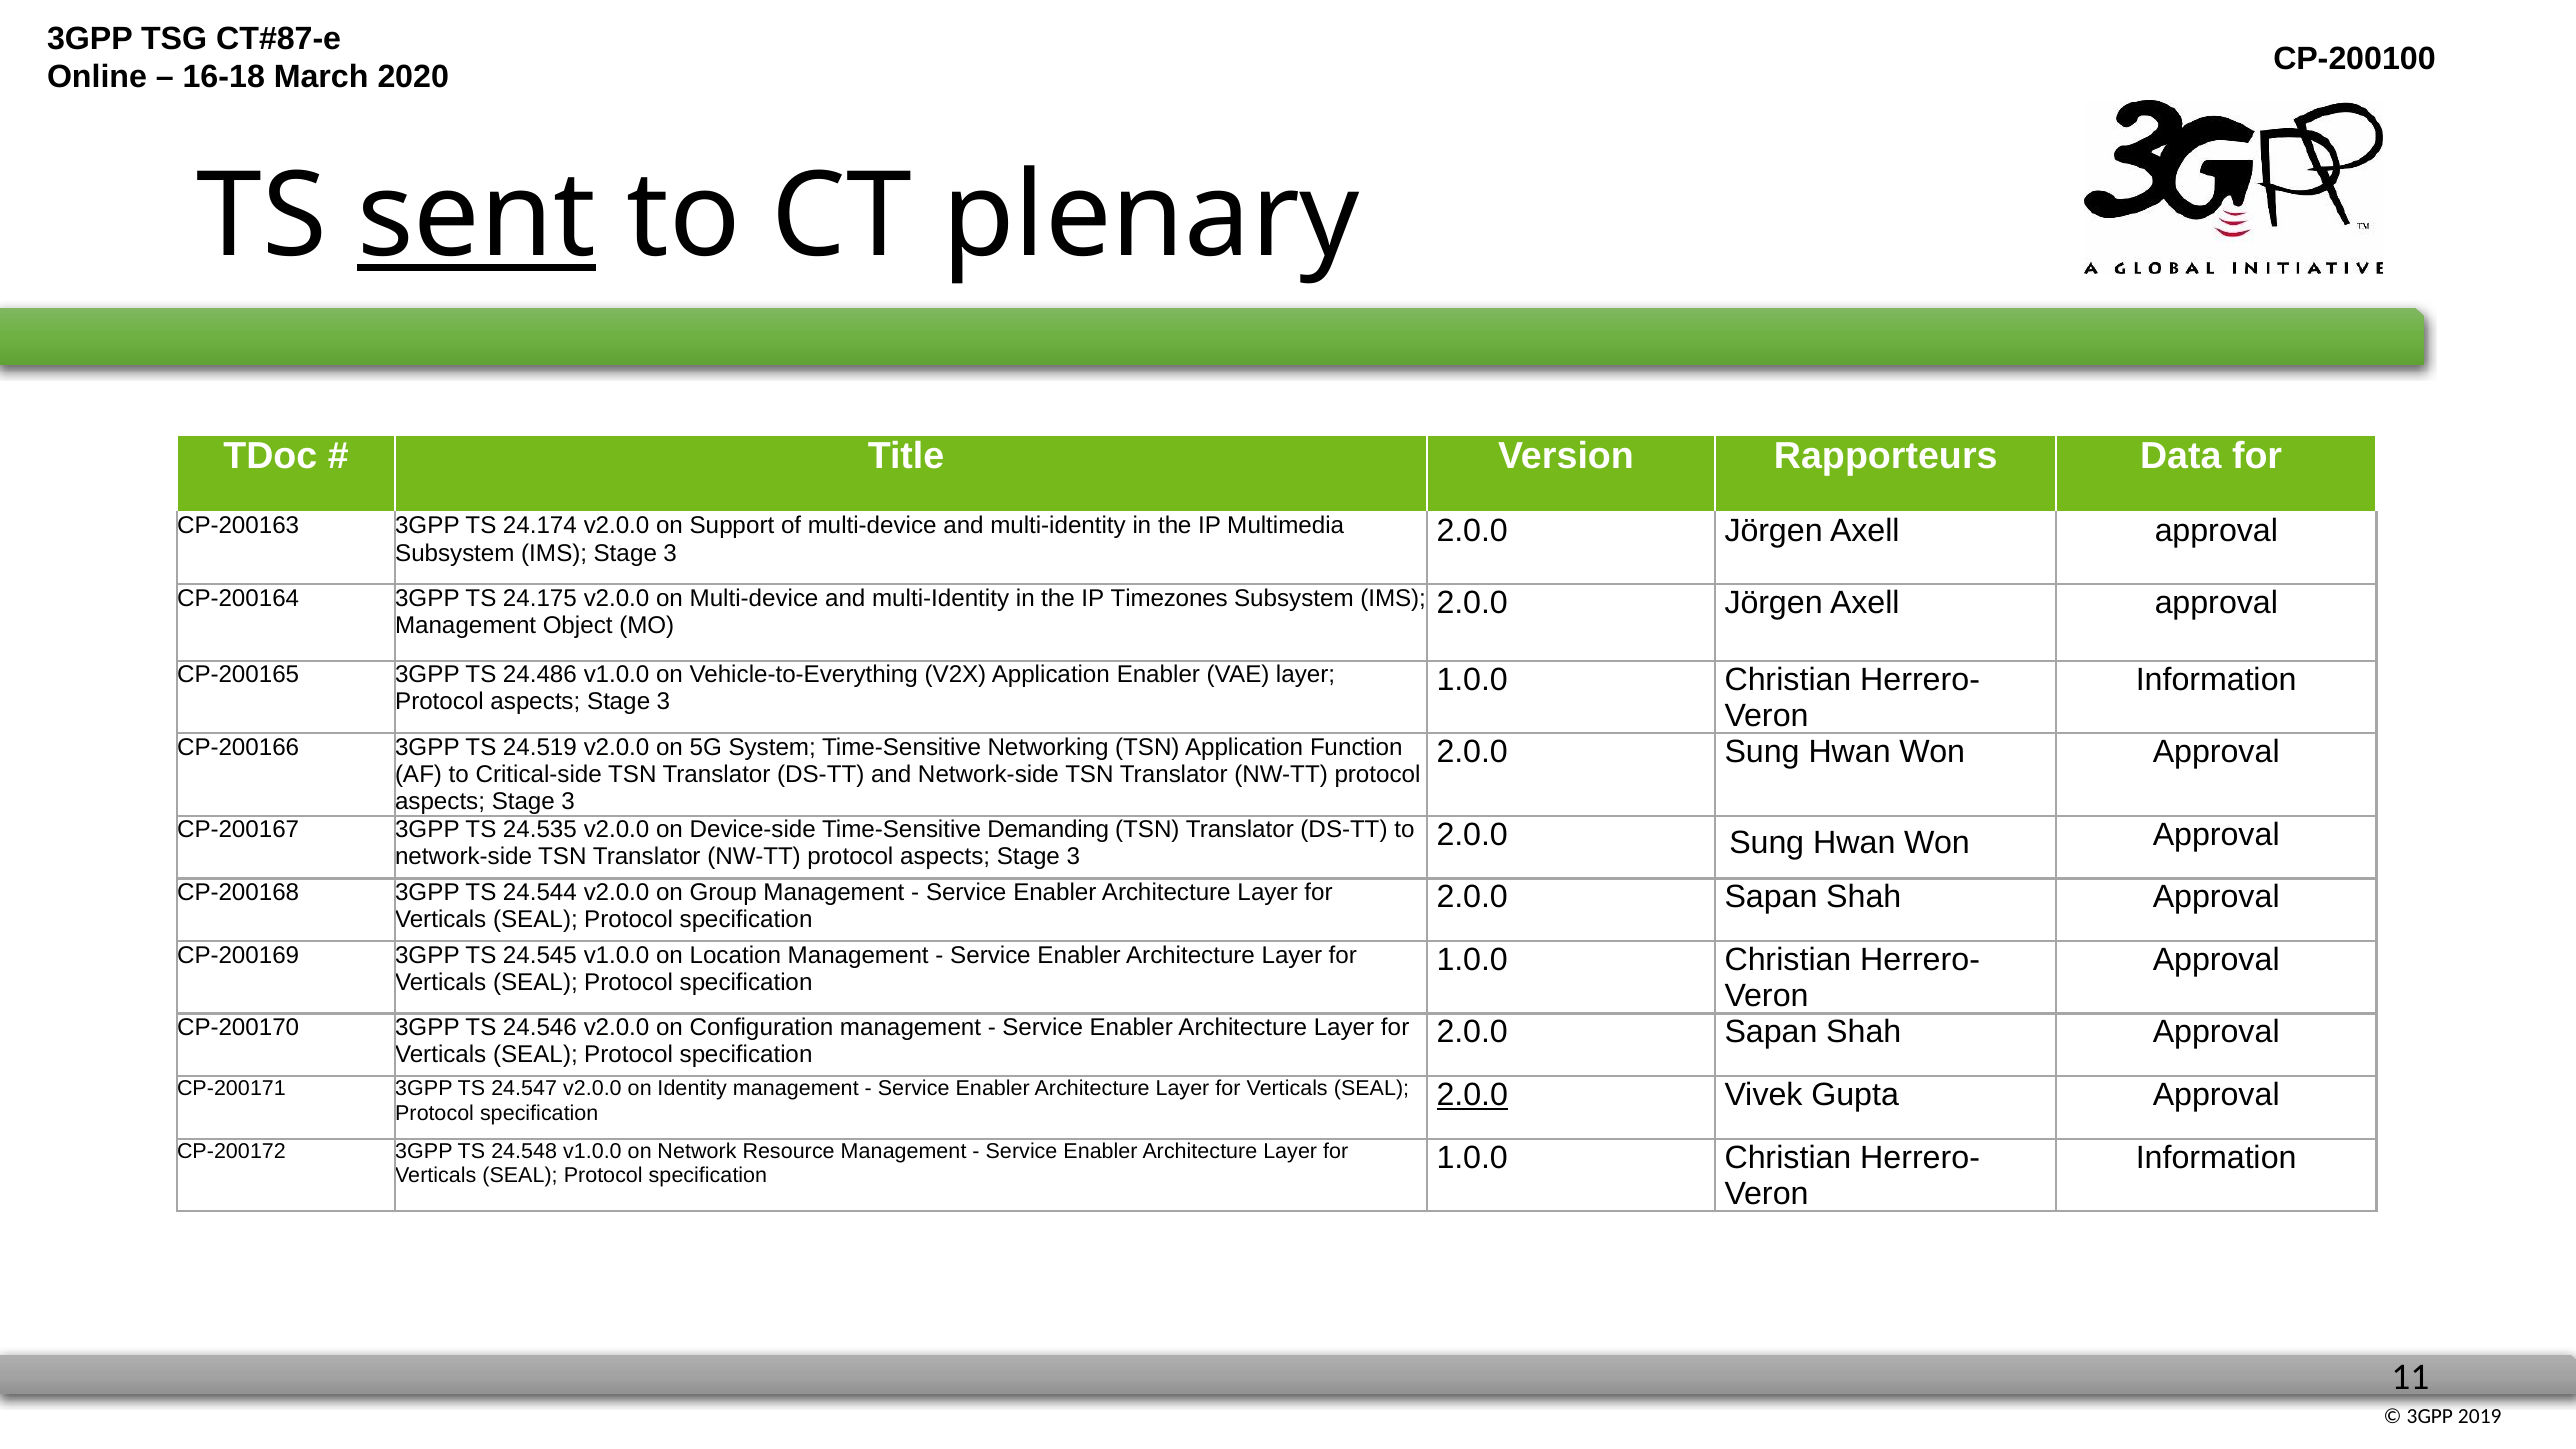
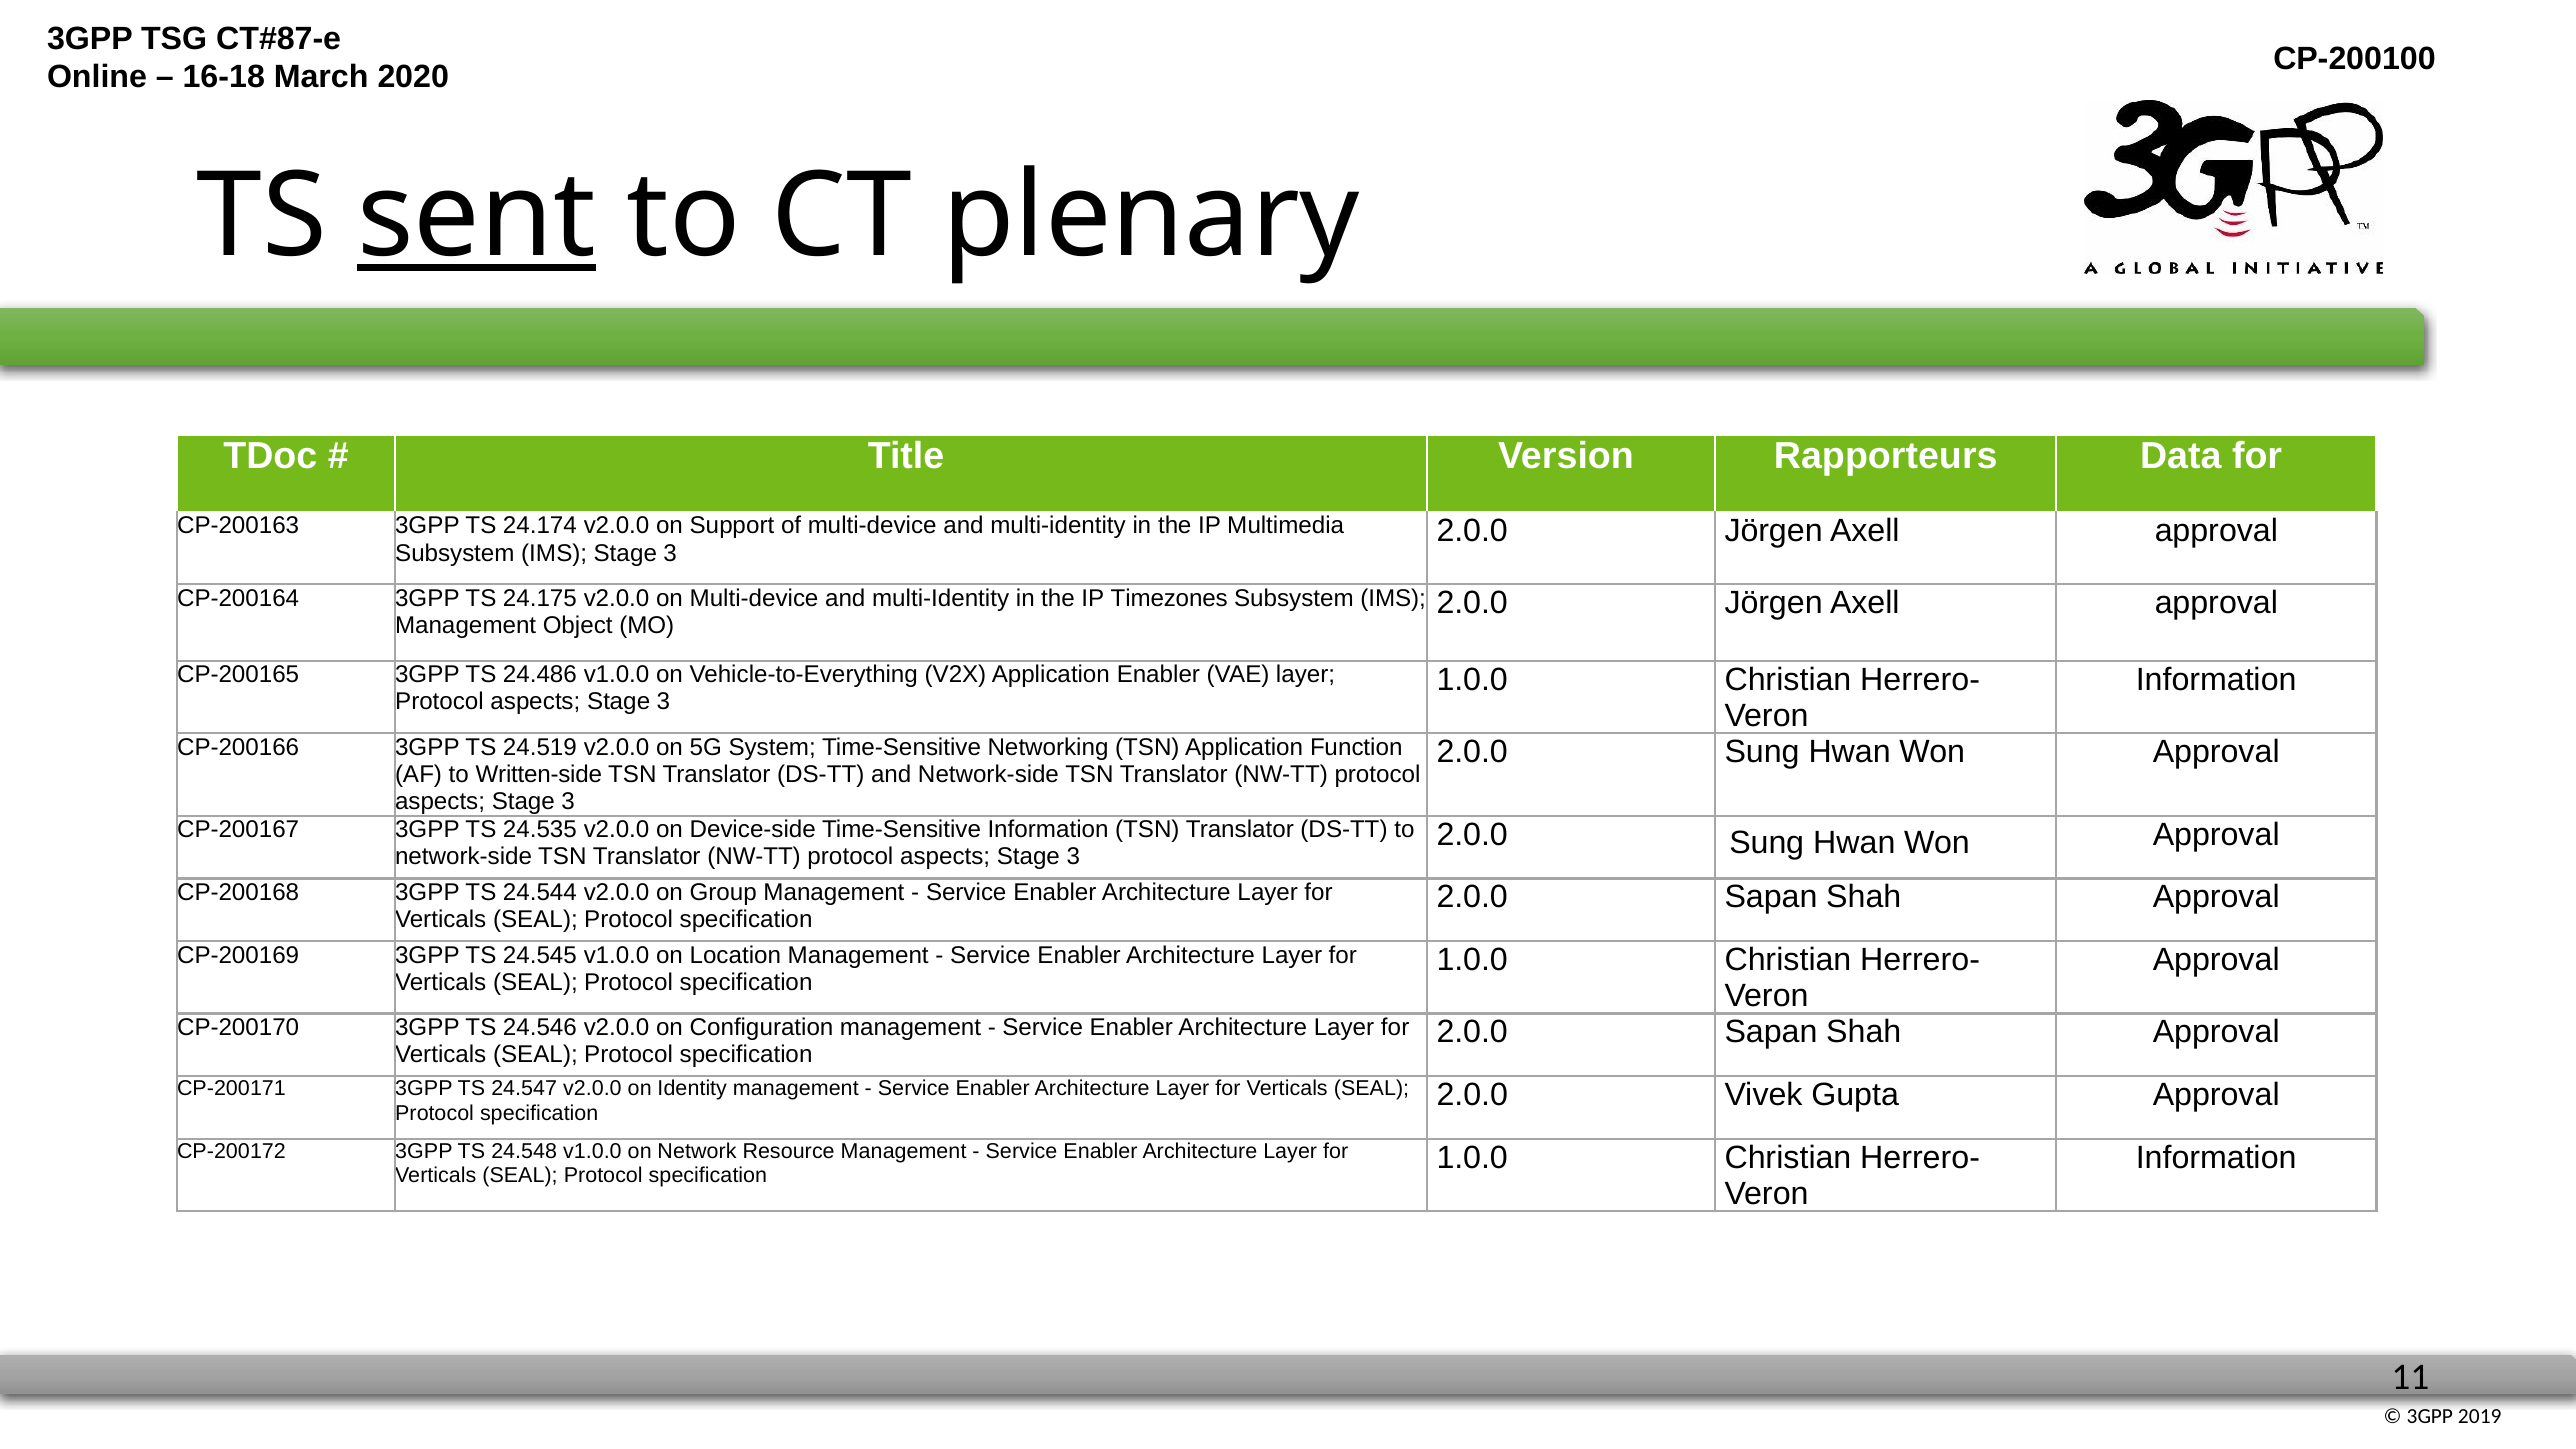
Critical-side: Critical-side -> Written-side
Time-Sensitive Demanding: Demanding -> Information
2.0.0 at (1472, 1095) underline: present -> none
